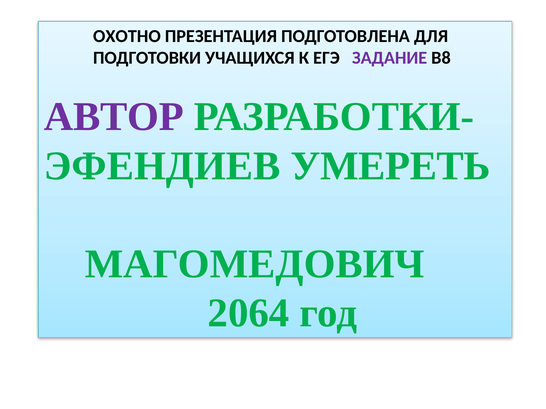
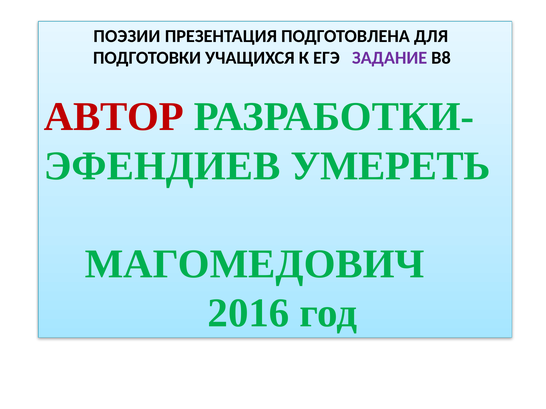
ОХОТНО: ОХОТНО -> ПОЭЗИИ
АВТОР colour: purple -> red
2064: 2064 -> 2016
